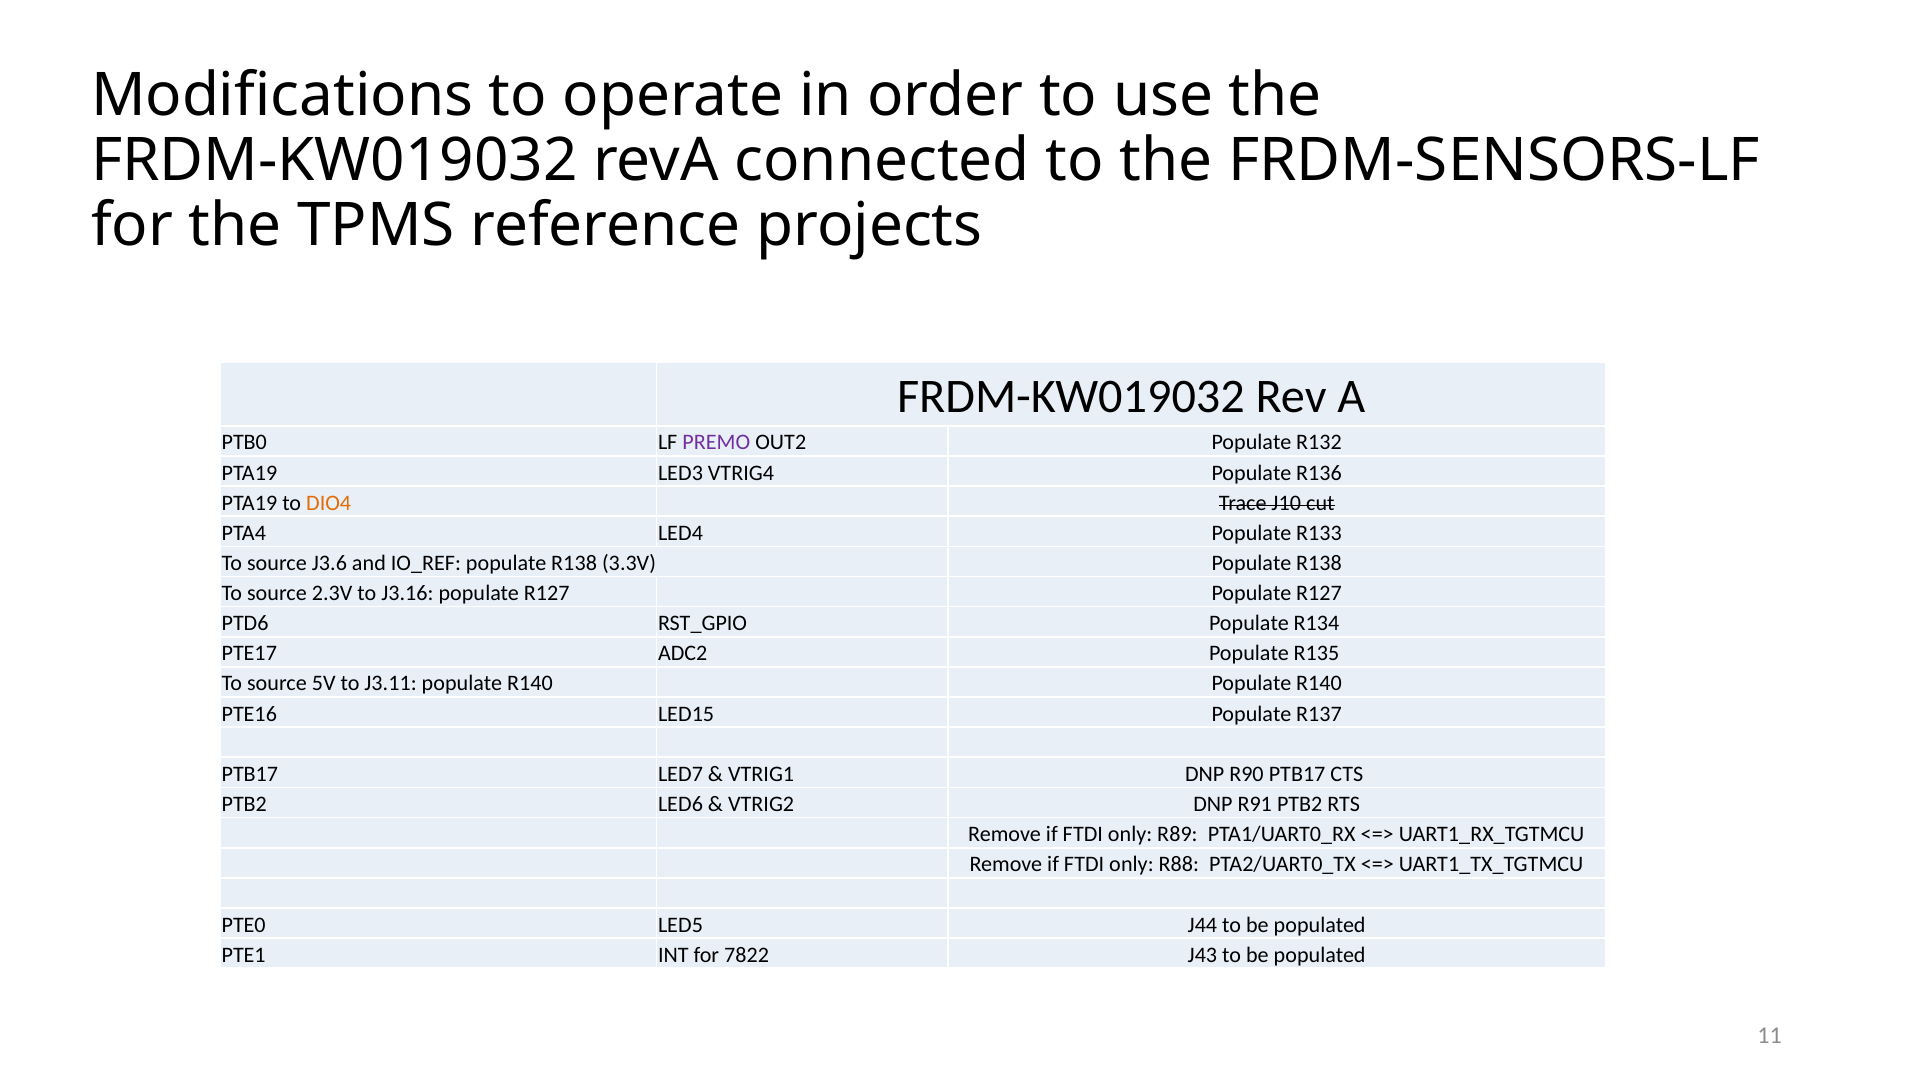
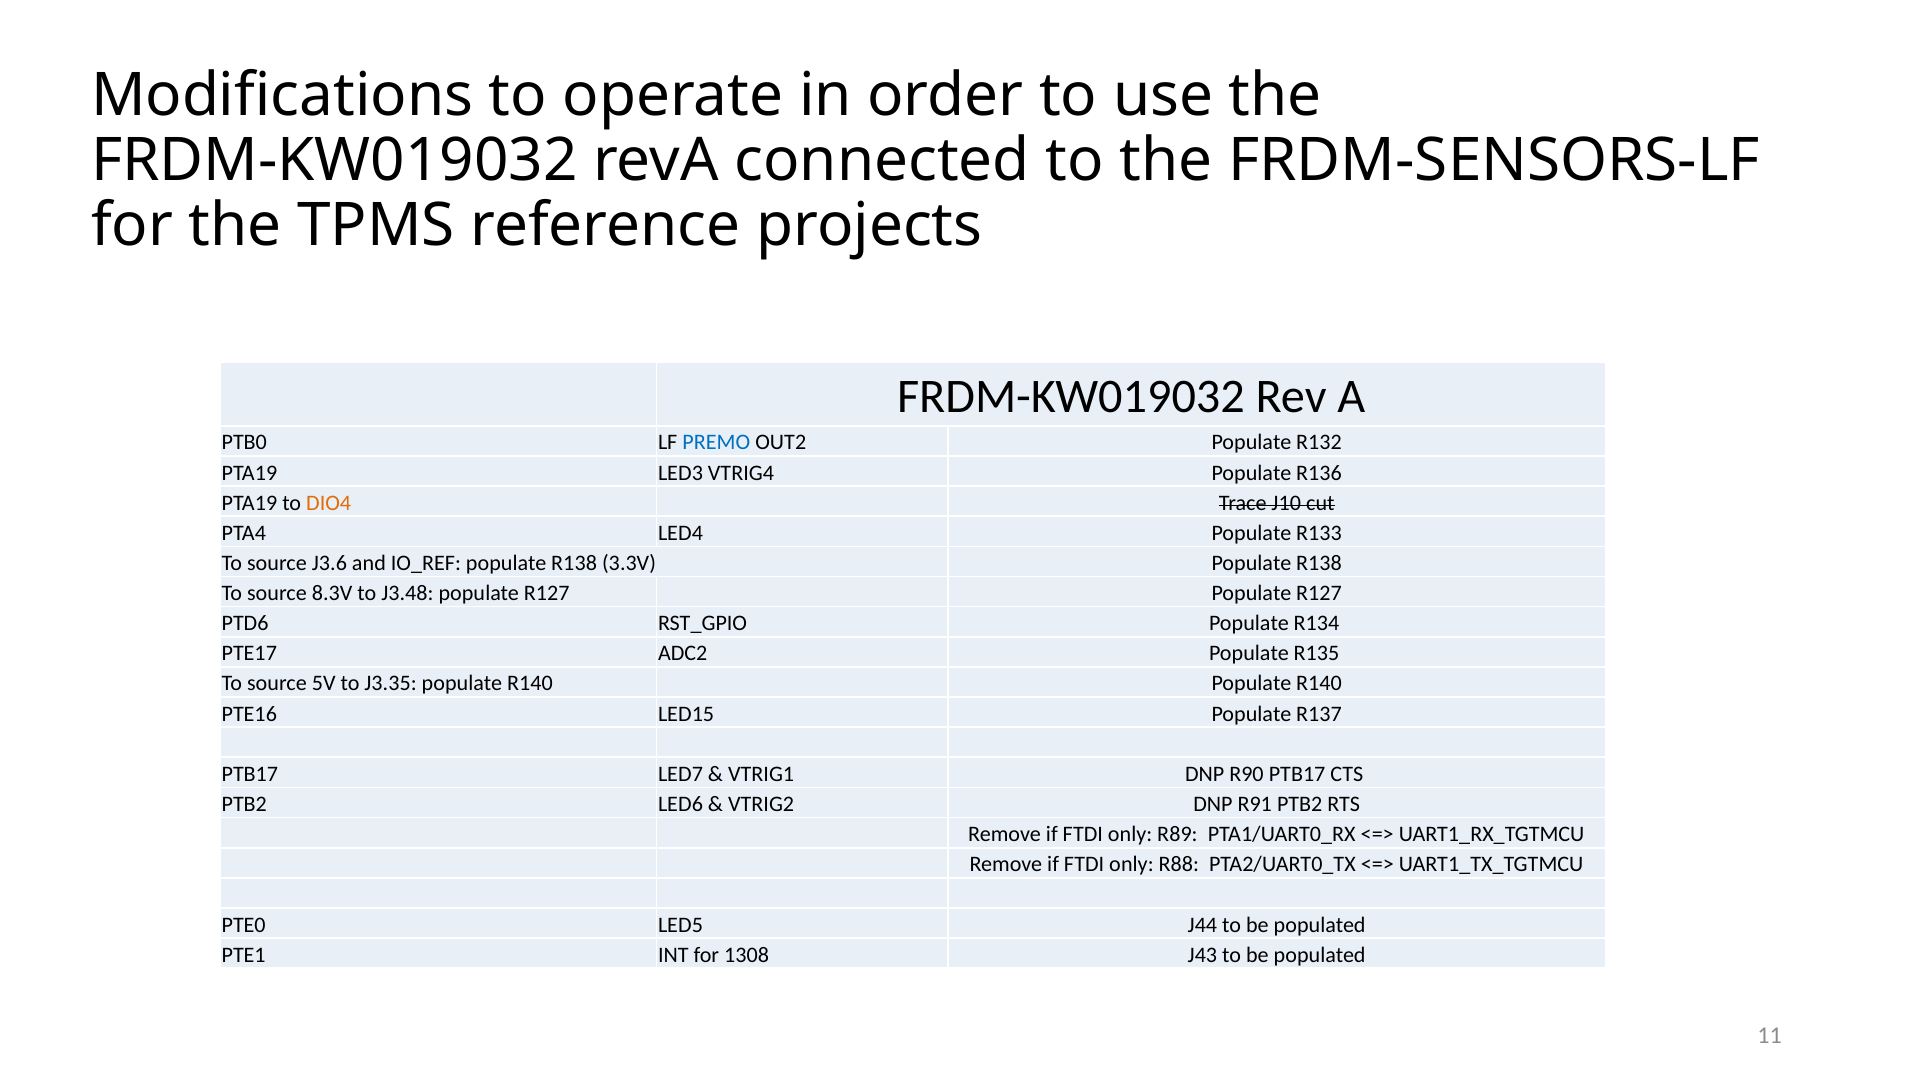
PREMO colour: purple -> blue
2.3V: 2.3V -> 8.3V
J3.16: J3.16 -> J3.48
J3.11: J3.11 -> J3.35
7822: 7822 -> 1308
